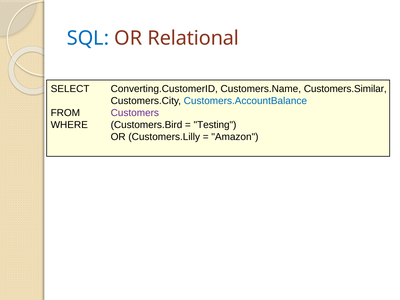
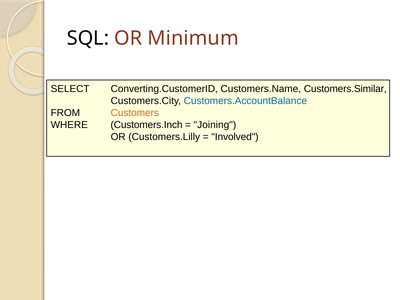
SQL colour: blue -> black
Relational: Relational -> Minimum
Customers colour: purple -> orange
Customers.Bird: Customers.Bird -> Customers.Inch
Testing: Testing -> Joining
Amazon: Amazon -> Involved
